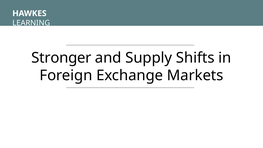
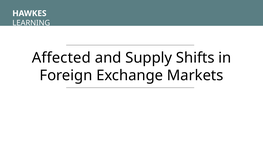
Stronger: Stronger -> Affected
